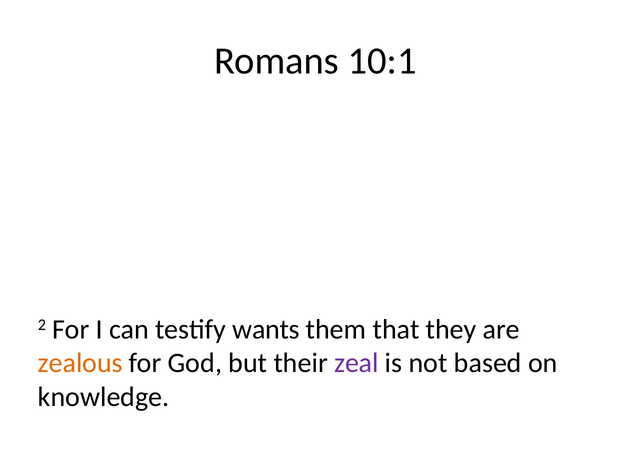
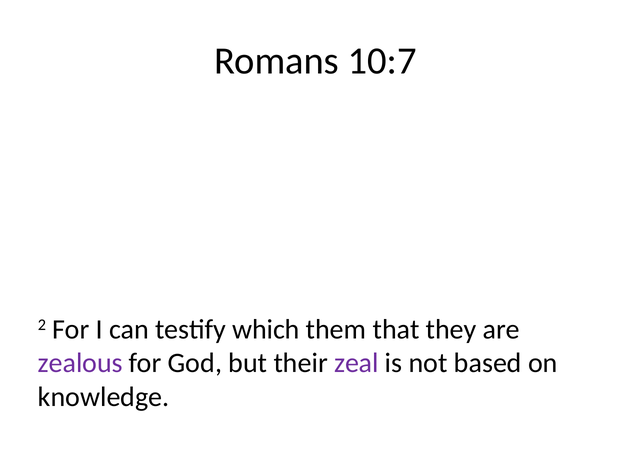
10:1: 10:1 -> 10:7
wants: wants -> which
zealous colour: orange -> purple
